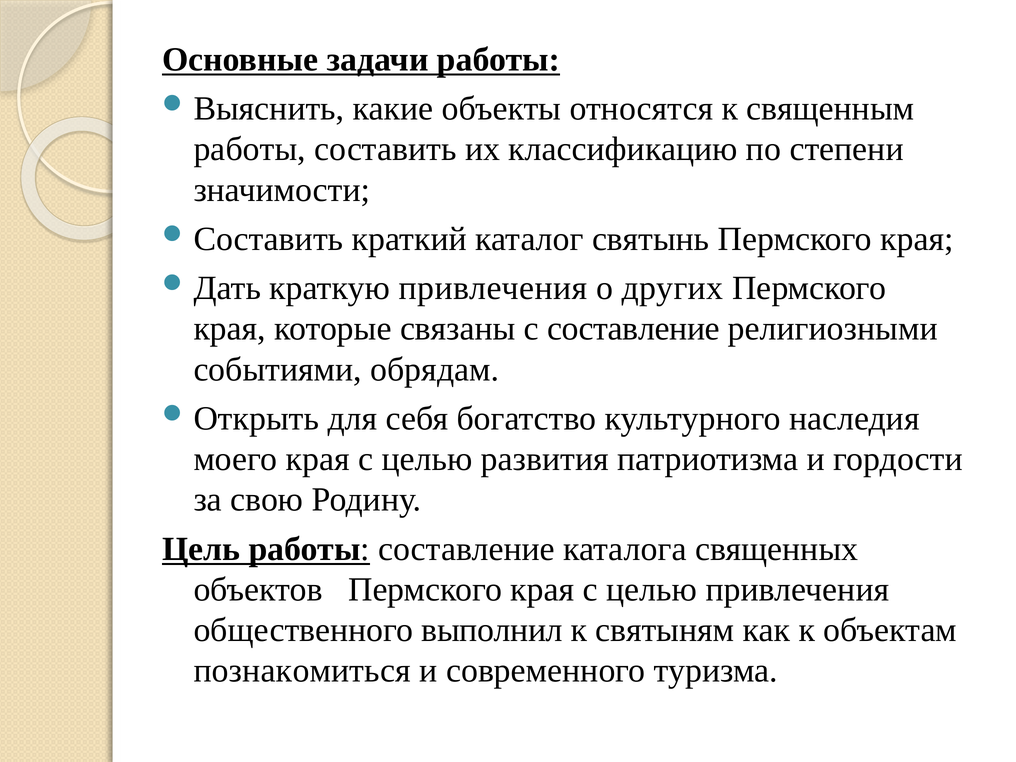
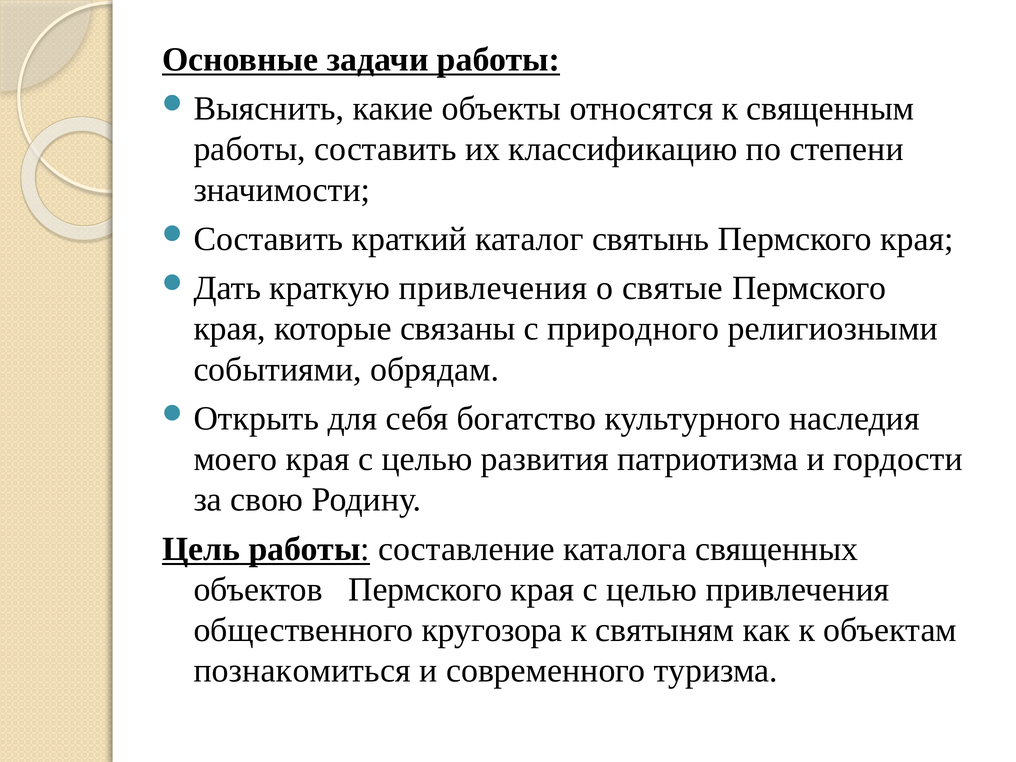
других: других -> святые
с составление: составление -> природного
выполнил: выполнил -> кругозора
